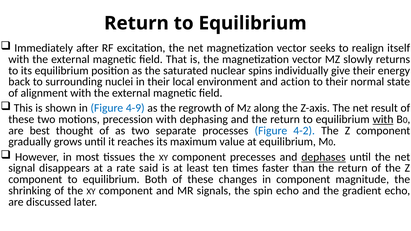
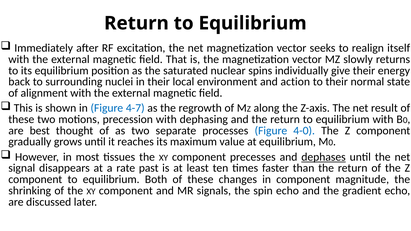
4-9: 4-9 -> 4-7
with at (383, 119) underline: present -> none
4-2: 4-2 -> 4-0
said: said -> past
